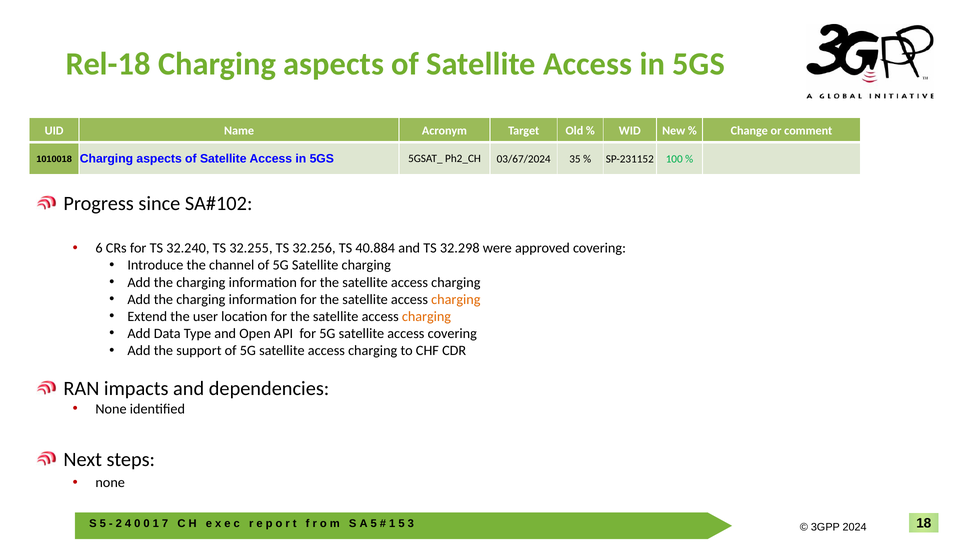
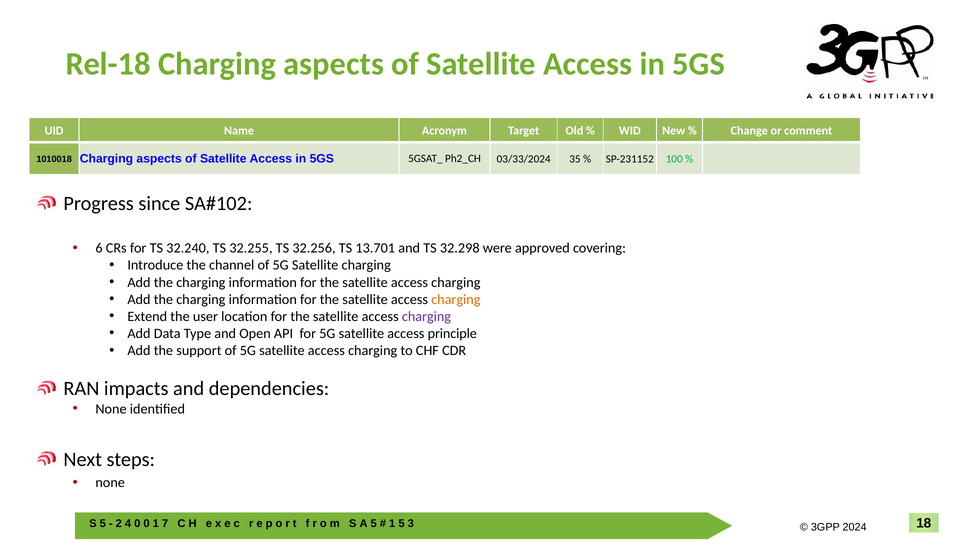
03/67/2024: 03/67/2024 -> 03/33/2024
40.884: 40.884 -> 13.701
charging at (426, 316) colour: orange -> purple
access covering: covering -> principle
